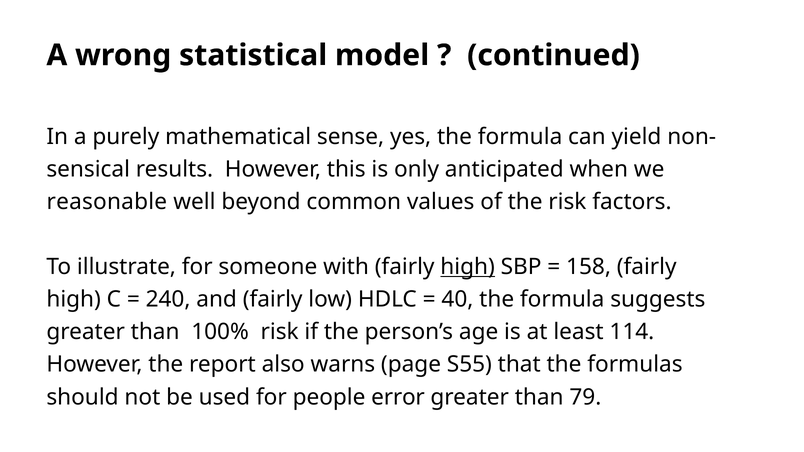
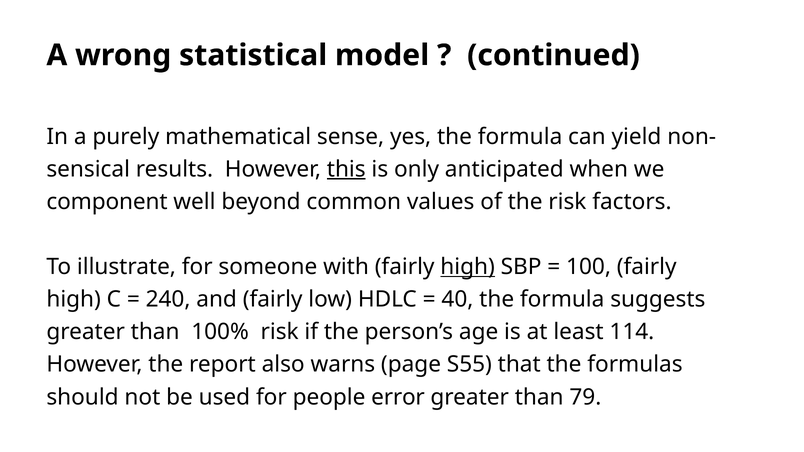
this underline: none -> present
reasonable: reasonable -> component
158: 158 -> 100
